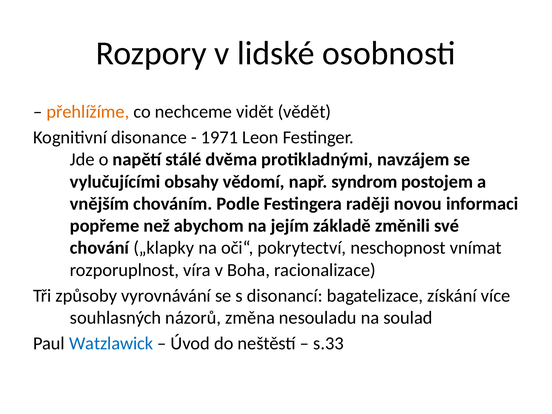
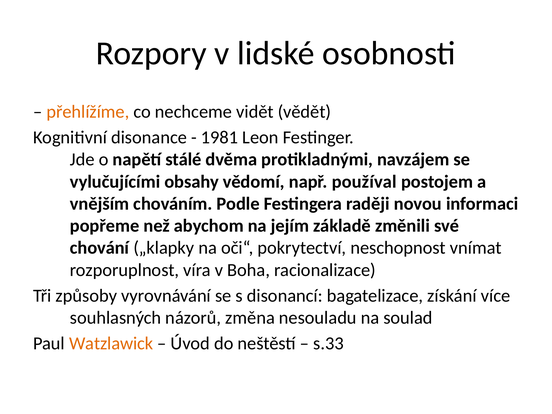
1971: 1971 -> 1981
syndrom: syndrom -> používal
Watzlawick colour: blue -> orange
